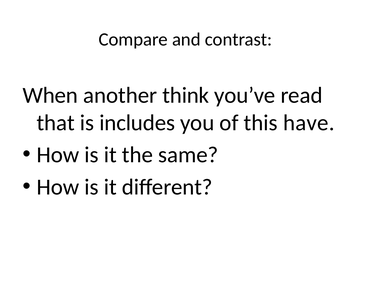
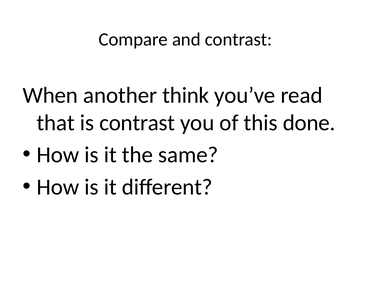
is includes: includes -> contrast
have: have -> done
